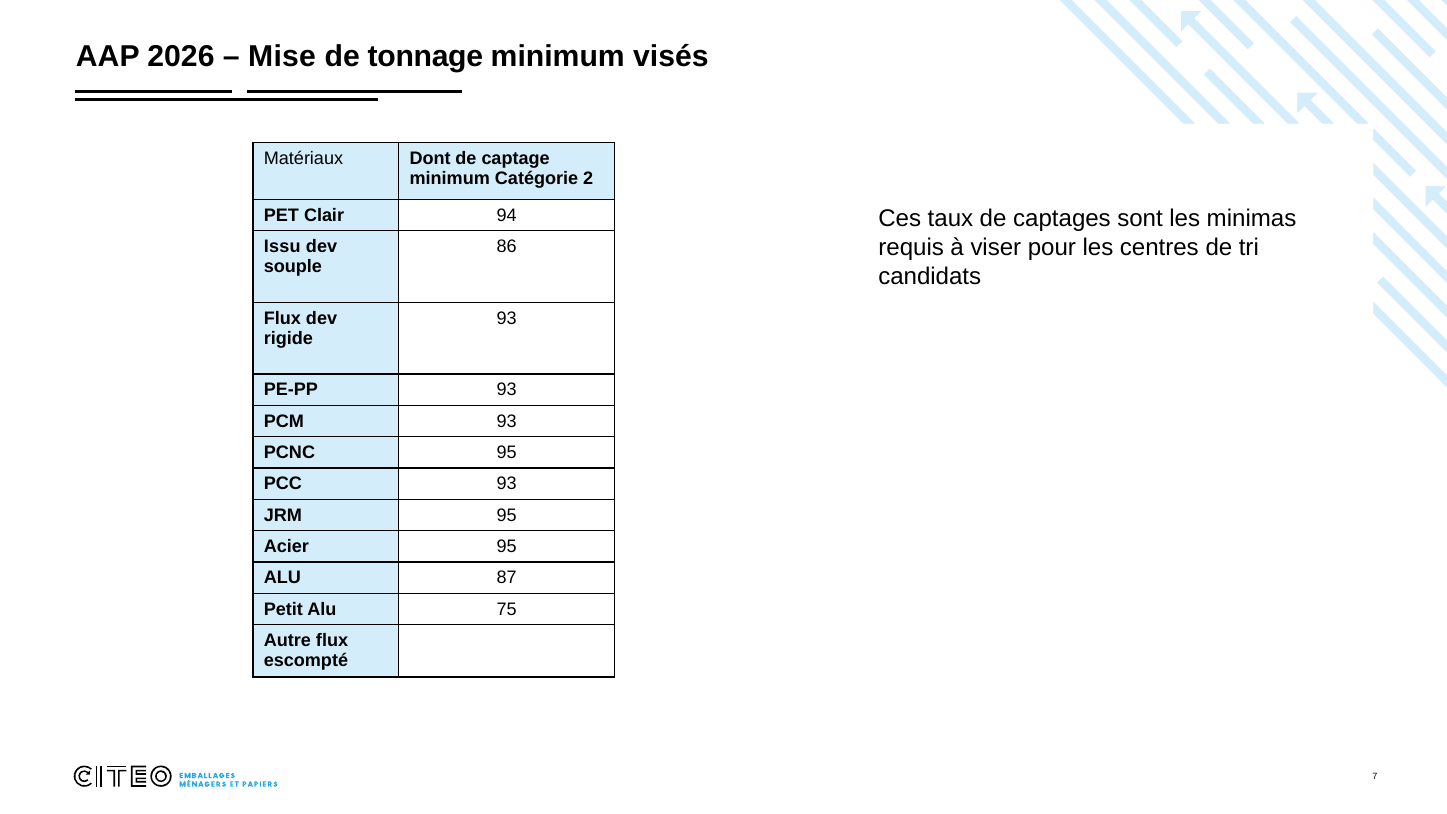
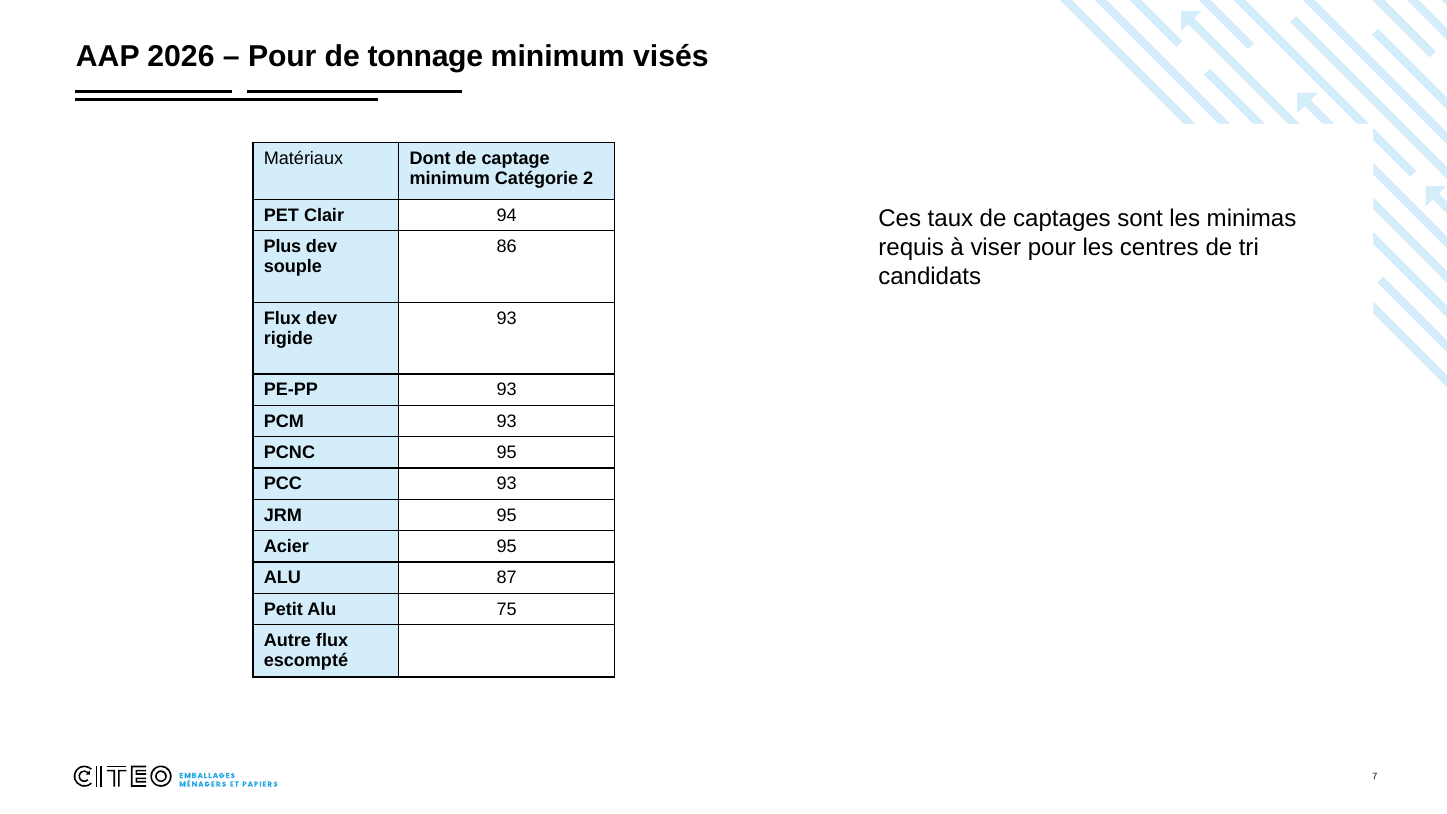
Mise at (282, 57): Mise -> Pour
Issu: Issu -> Plus
